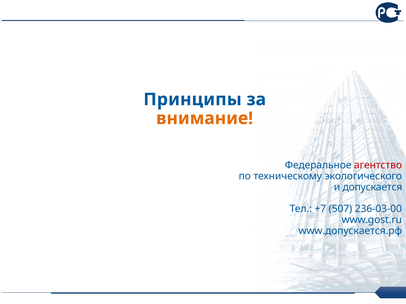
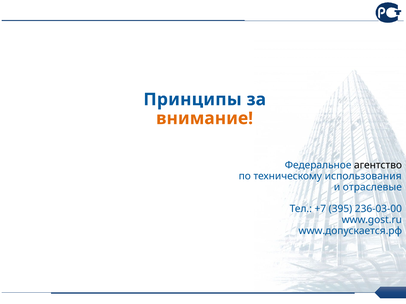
агентство colour: red -> black
экологического: экологического -> использования
допускается: допускается -> отраслевые
507: 507 -> 395
